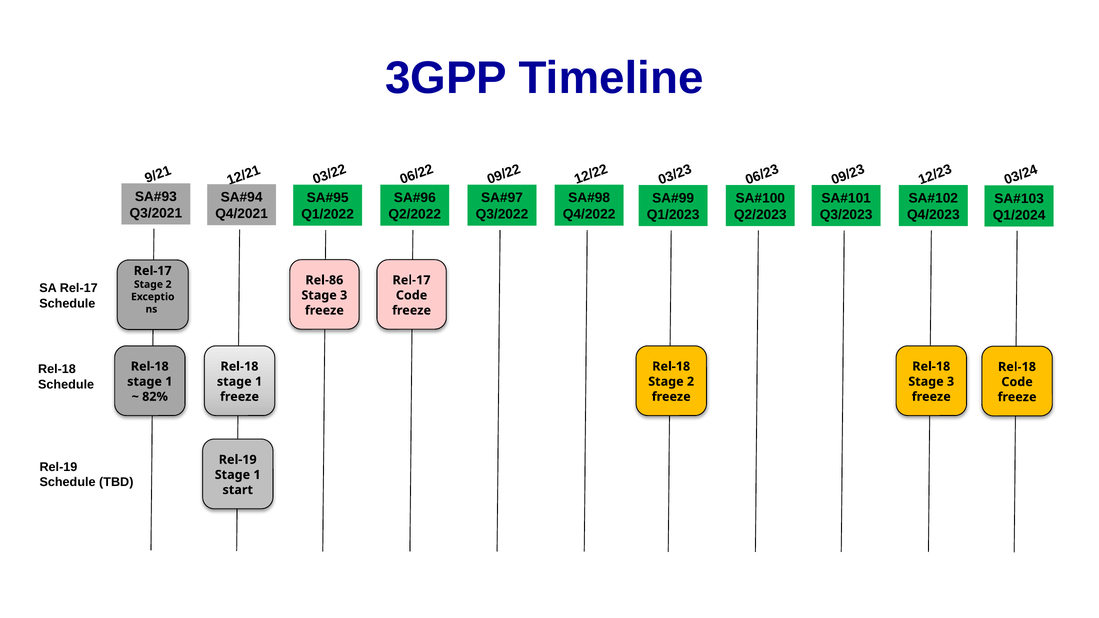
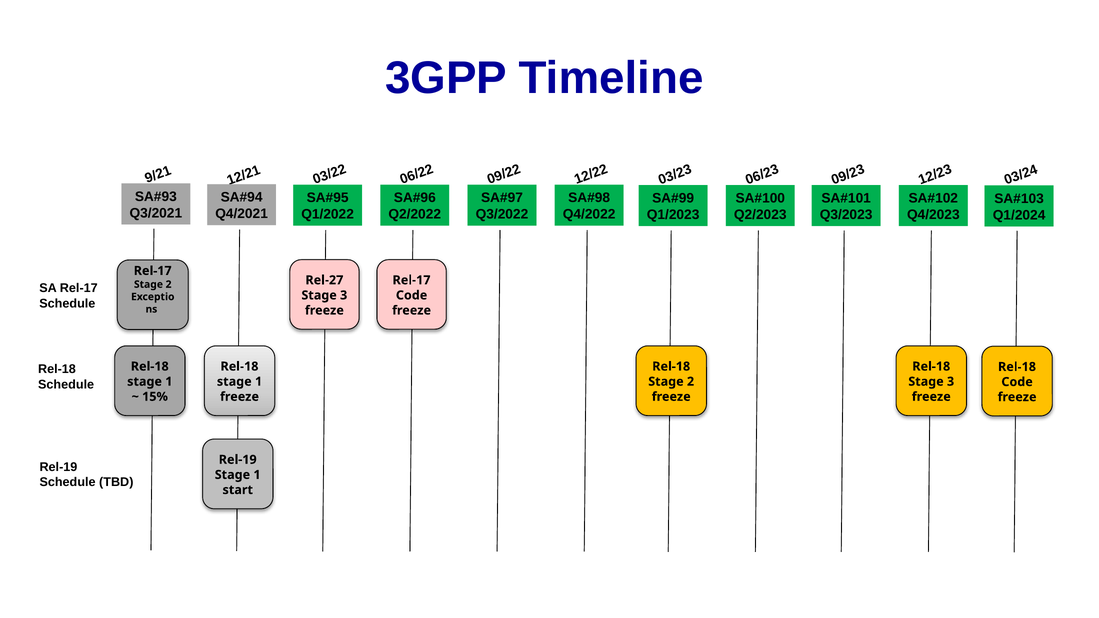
Rel-86: Rel-86 -> Rel-27
82%: 82% -> 15%
